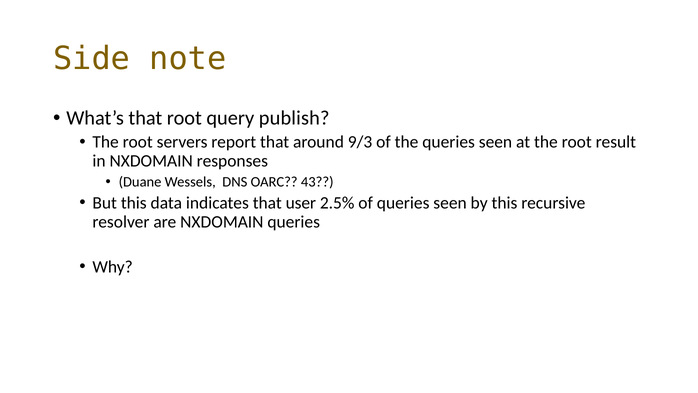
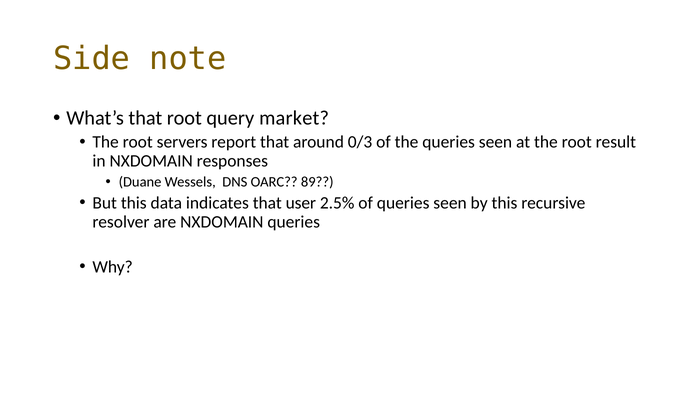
publish: publish -> market
9/3: 9/3 -> 0/3
43: 43 -> 89
